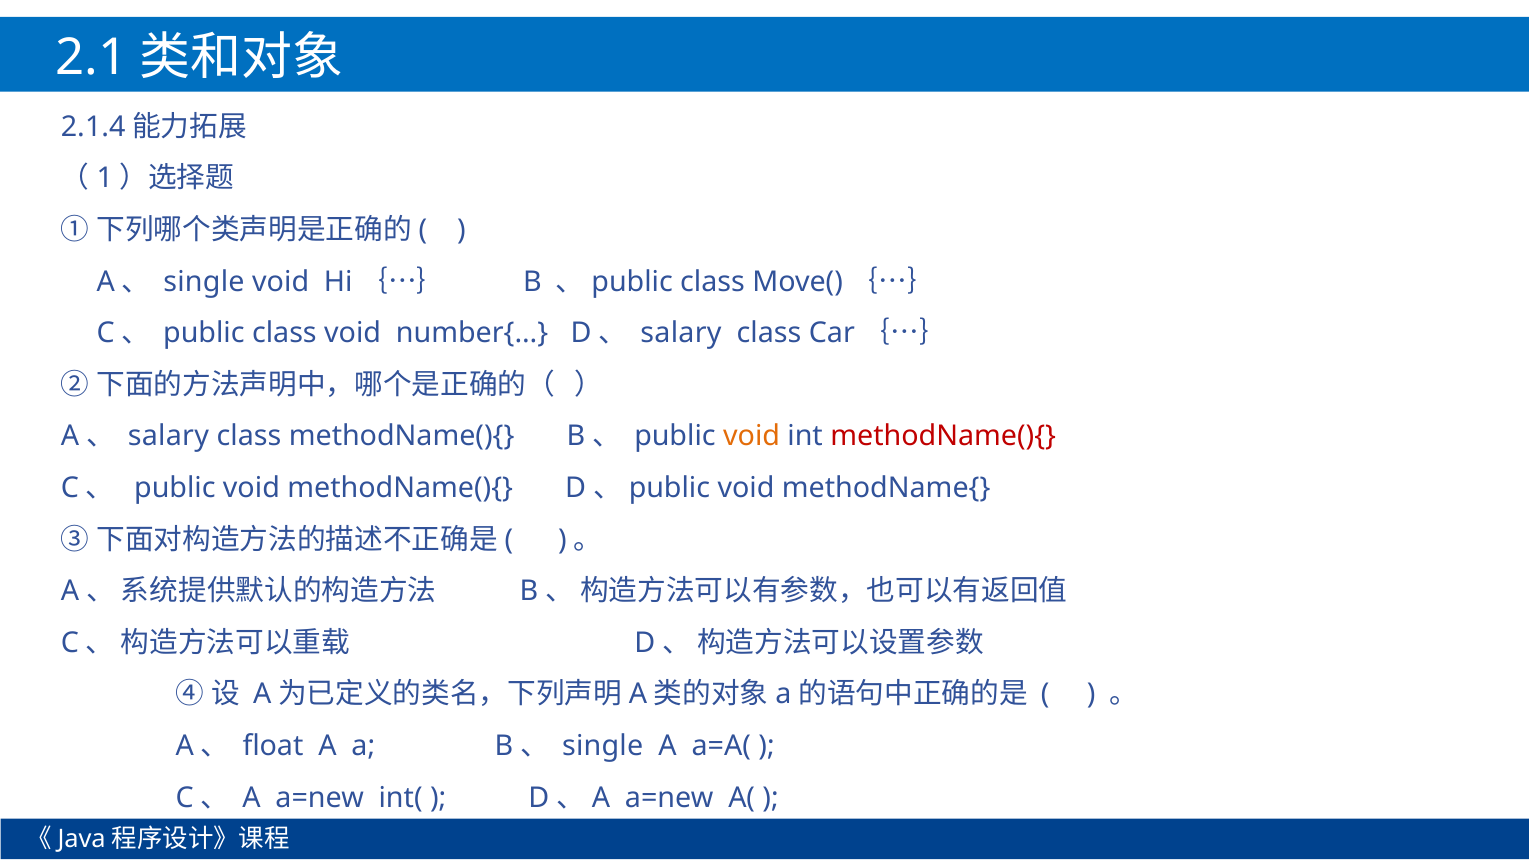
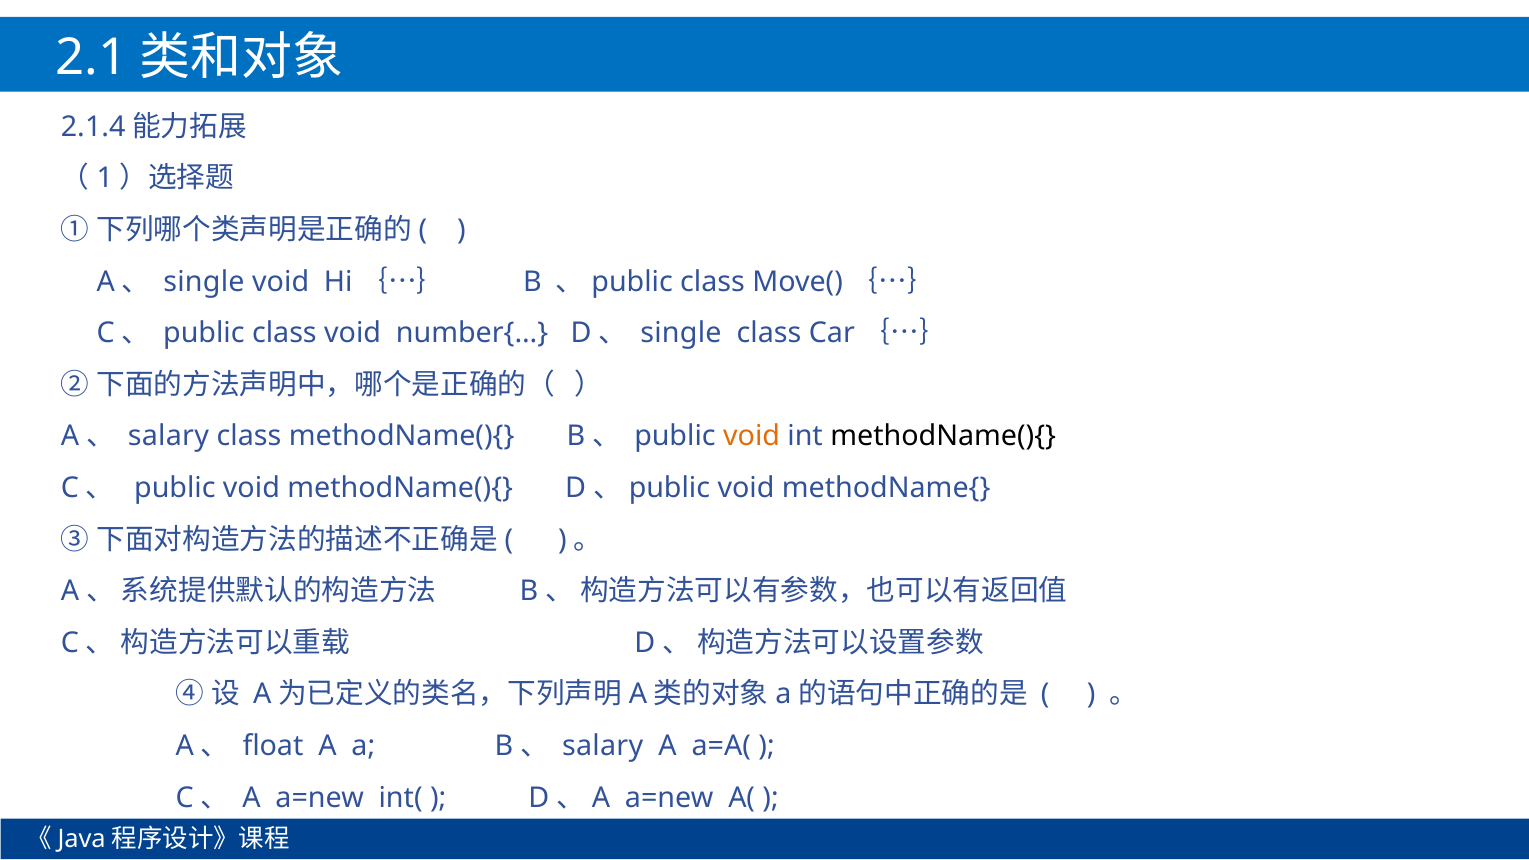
D、 salary: salary -> single
methodName(){ at (943, 436) colour: red -> black
B、 single: single -> salary
